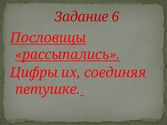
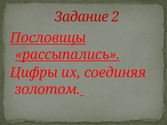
6: 6 -> 2
петушке: петушке -> золотом
